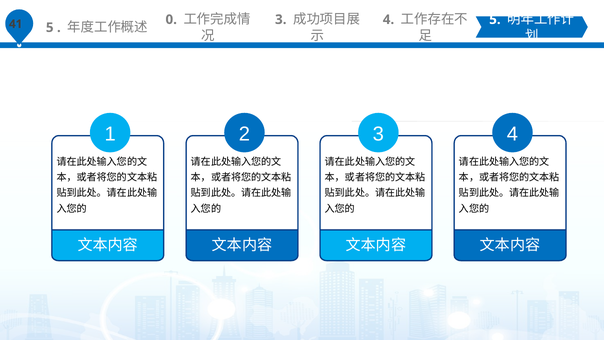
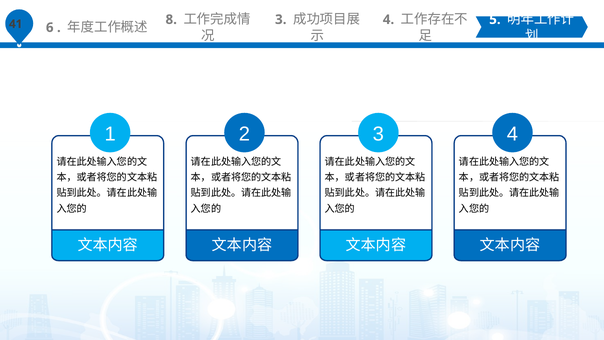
5 at (50, 28): 5 -> 6
0: 0 -> 8
